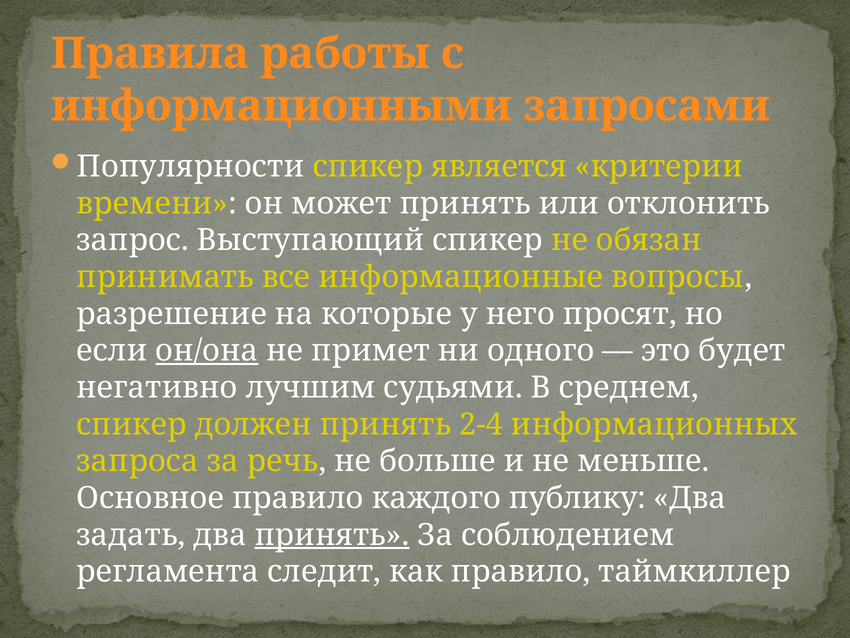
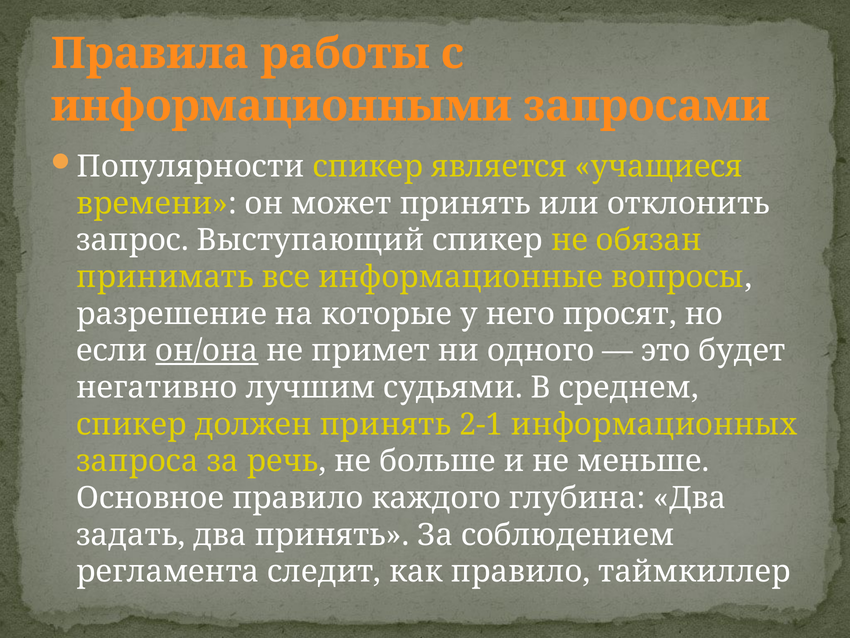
критерии: критерии -> учащиеся
2-4: 2-4 -> 2-1
публику: публику -> глубина
принять at (332, 535) underline: present -> none
